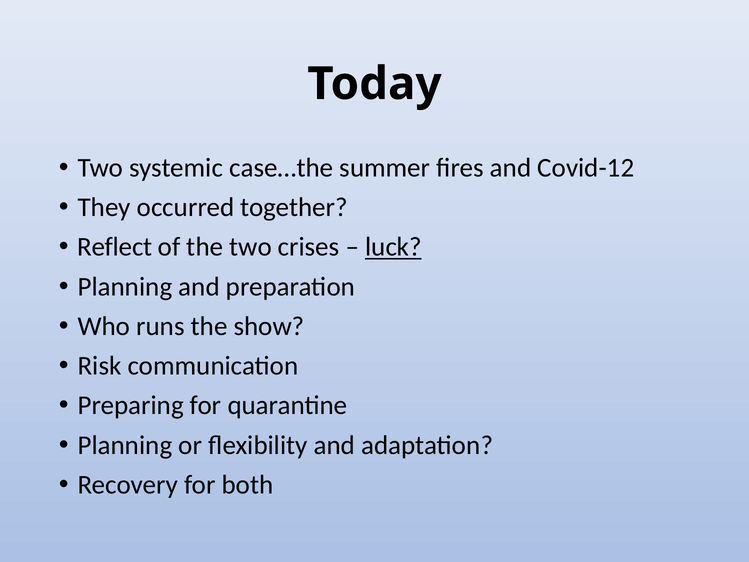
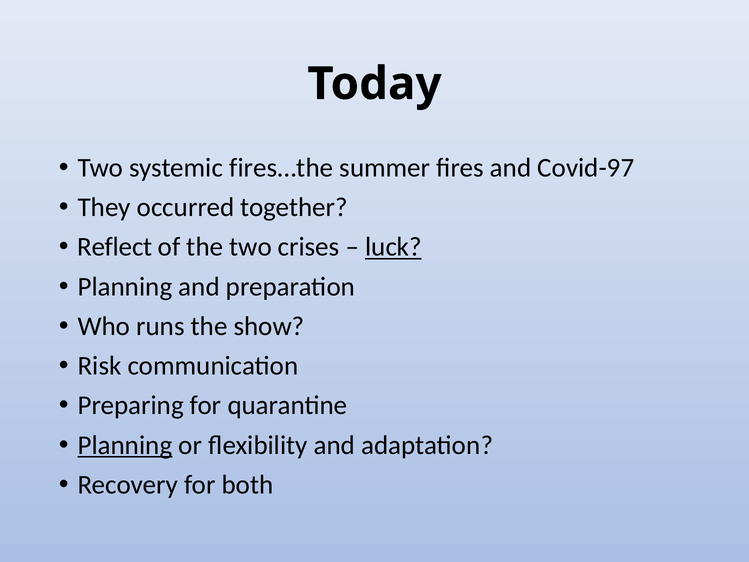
case…the: case…the -> fires…the
Covid-12: Covid-12 -> Covid-97
Planning at (125, 445) underline: none -> present
